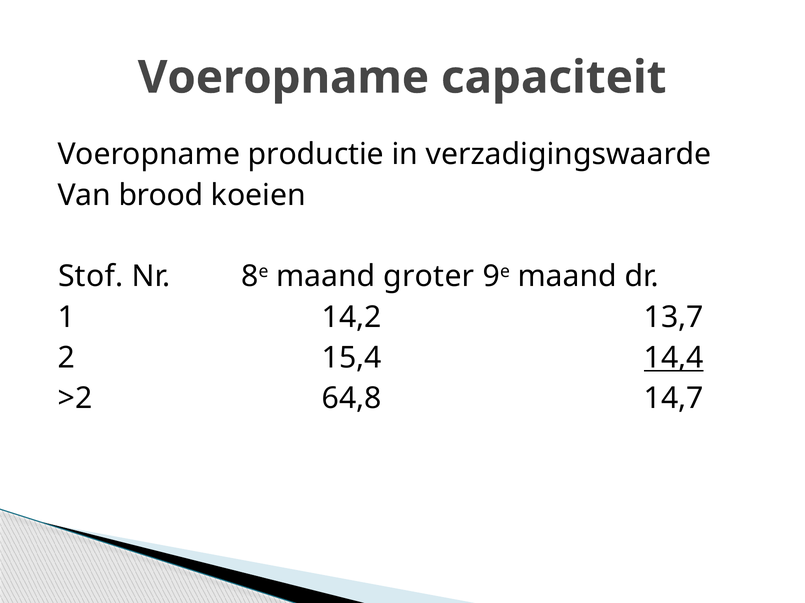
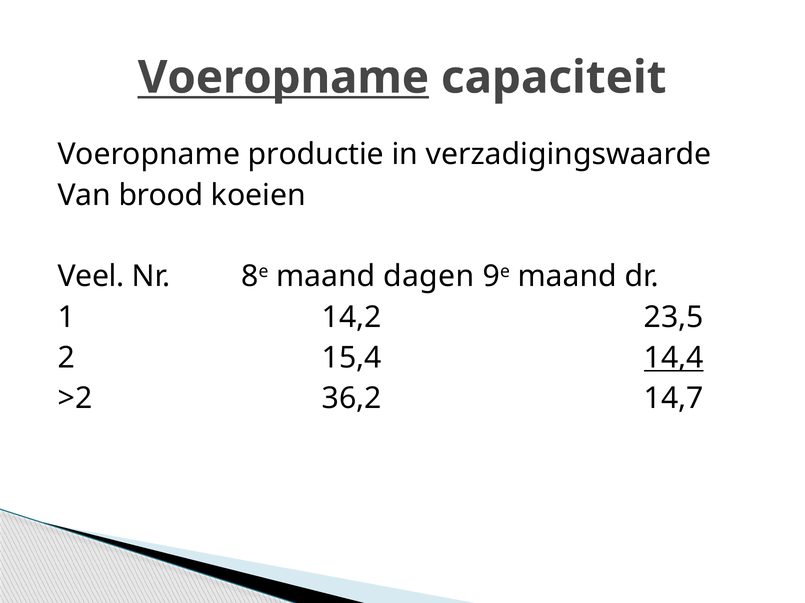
Voeropname at (283, 78) underline: none -> present
Stof: Stof -> Veel
groter: groter -> dagen
13,7: 13,7 -> 23,5
64,8: 64,8 -> 36,2
